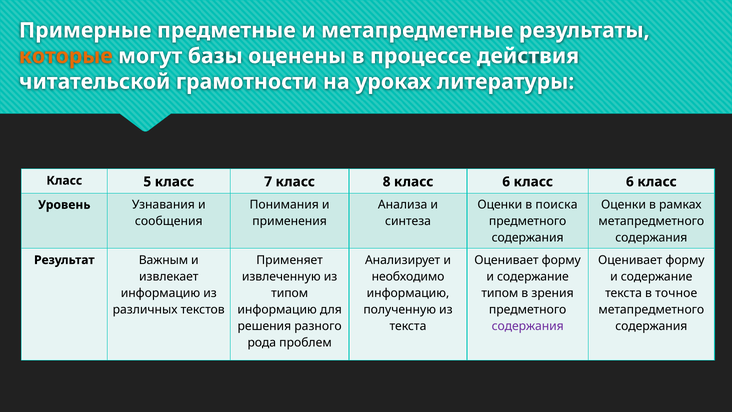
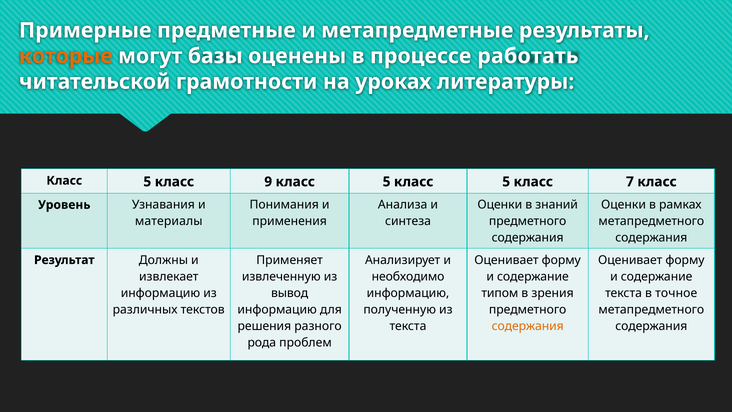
действия: действия -> работать
7: 7 -> 9
8 at (387, 182): 8 -> 5
6 at (506, 182): 6 -> 5
6 at (630, 182): 6 -> 7
поиска: поиска -> знаний
сообщения: сообщения -> материалы
Важным: Важным -> Должны
типом at (290, 293): типом -> вывод
содержания at (528, 326) colour: purple -> orange
